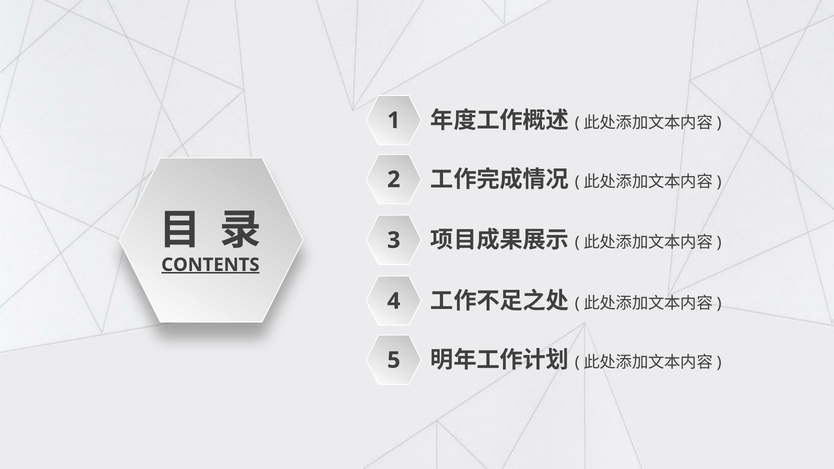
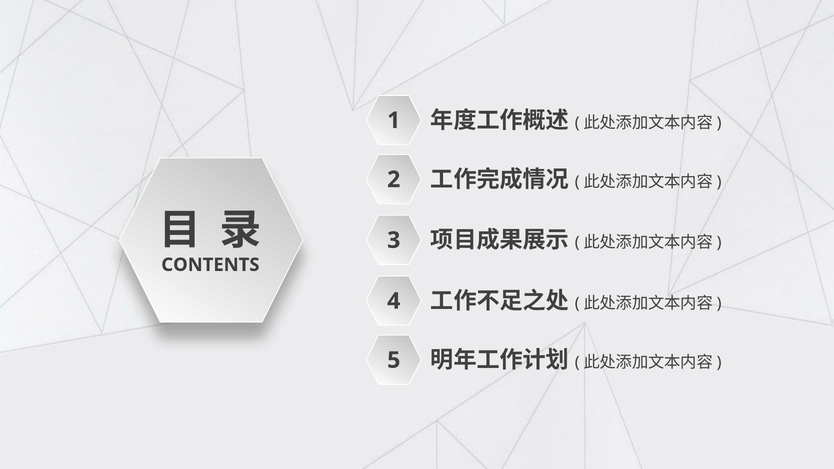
CONTENTS underline: present -> none
